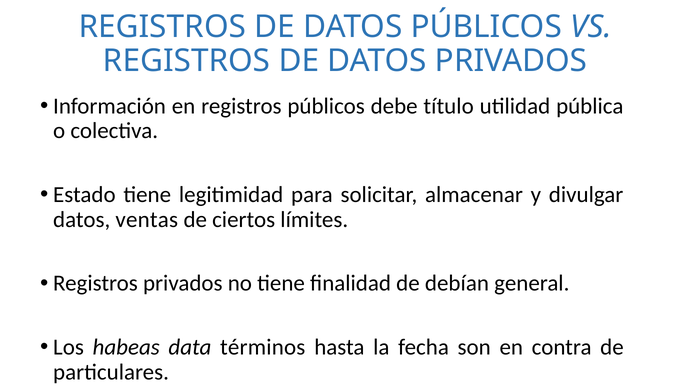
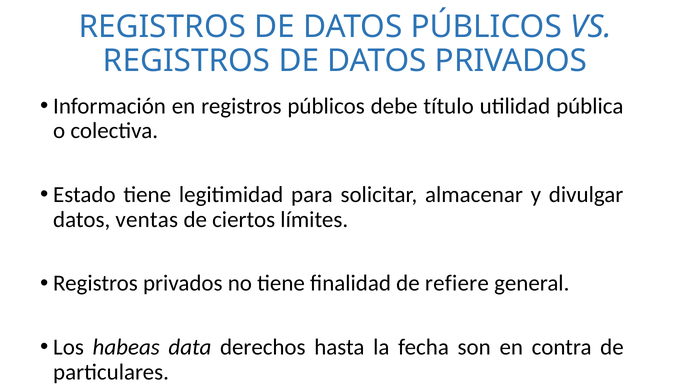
debían: debían -> refiere
términos: términos -> derechos
